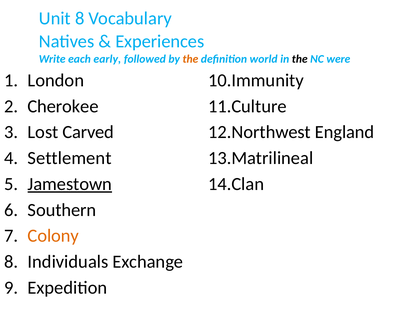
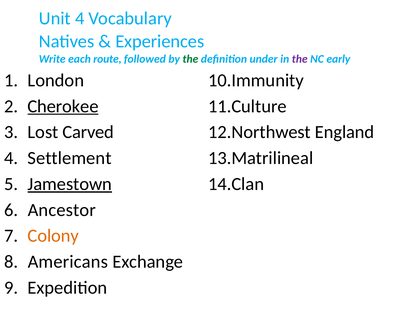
Unit 8: 8 -> 4
early: early -> route
the at (190, 59) colour: orange -> green
world: world -> under
the at (300, 59) colour: black -> purple
were: were -> early
Cherokee underline: none -> present
Southern: Southern -> Ancestor
Individuals: Individuals -> Americans
